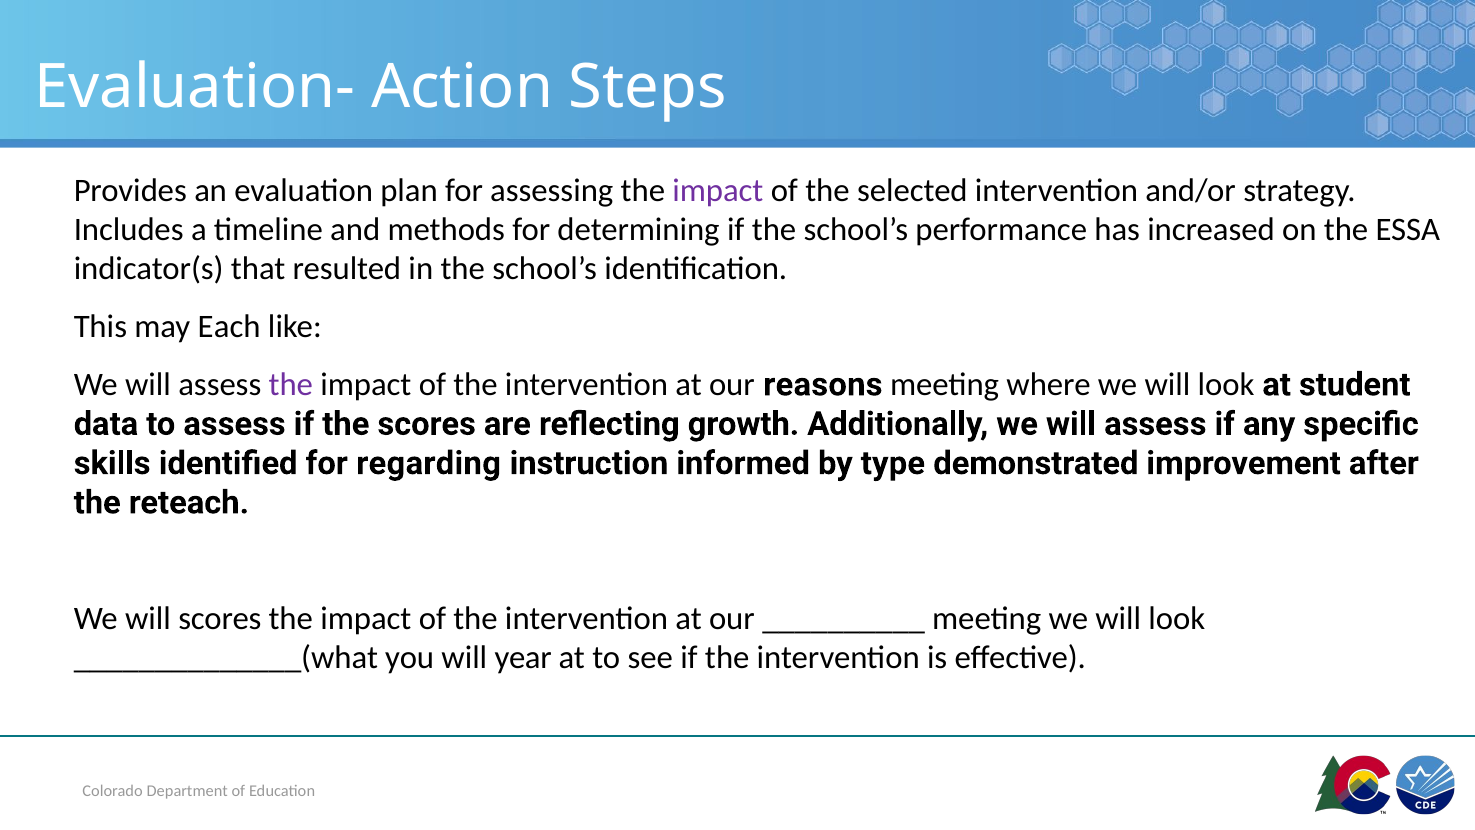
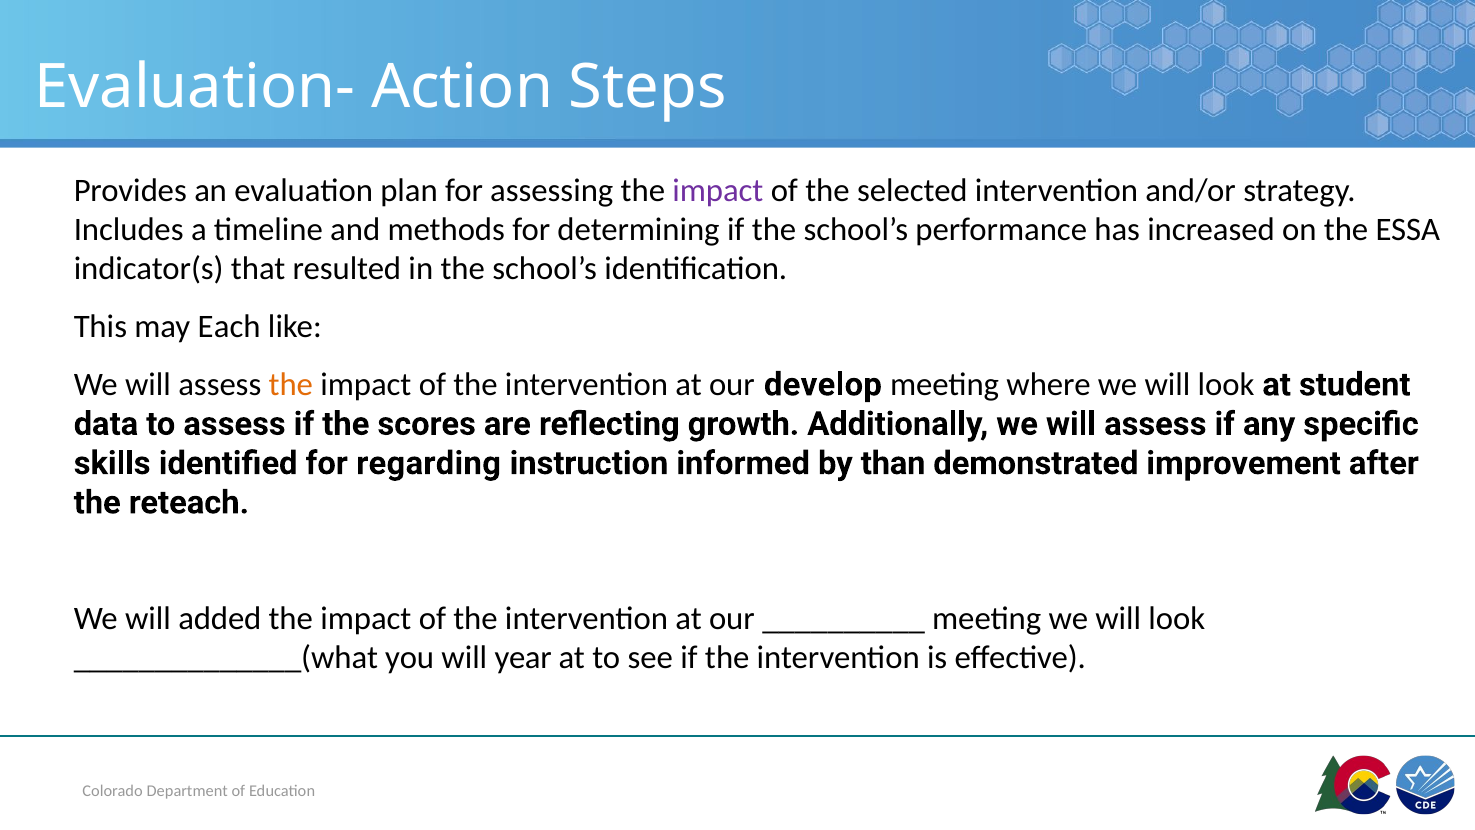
the at (291, 384) colour: purple -> orange
reasons: reasons -> develop
type: type -> than
will scores: scores -> added
